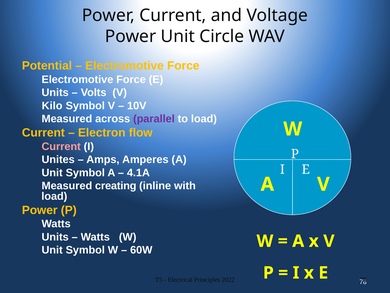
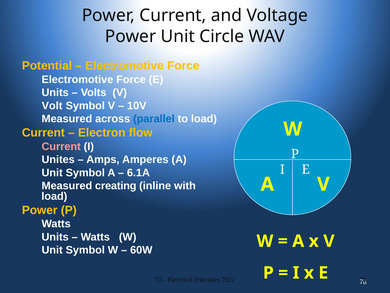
Kilo: Kilo -> Volt
parallel colour: purple -> blue
4.1A: 4.1A -> 6.1A
